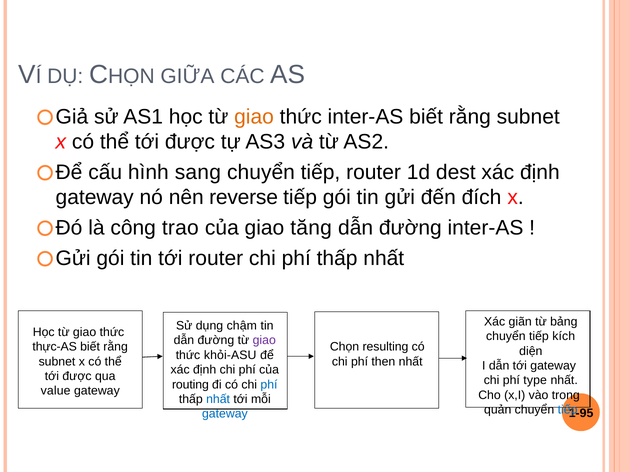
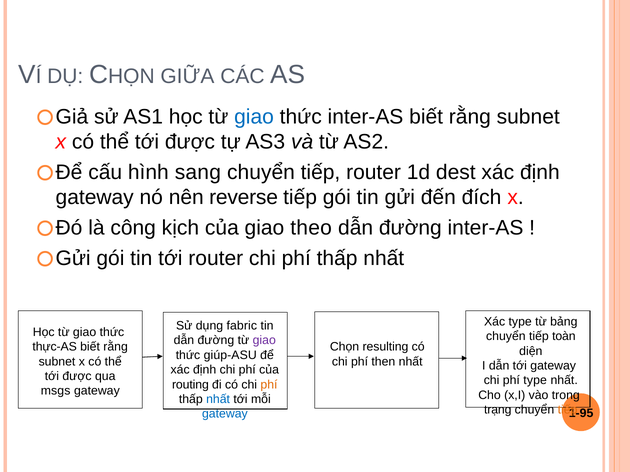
giao at (254, 117) colour: orange -> blue
trao: trao -> kịch
tăng: tăng -> theo
Xác giãn: giãn -> type
chậm: chậm -> fabric
kích: kích -> toàn
khỏi-ASU: khỏi-ASU -> giúp-ASU
phí at (269, 385) colour: blue -> orange
value: value -> msgs
quản: quản -> trạng
tiếp at (568, 410) colour: blue -> orange
